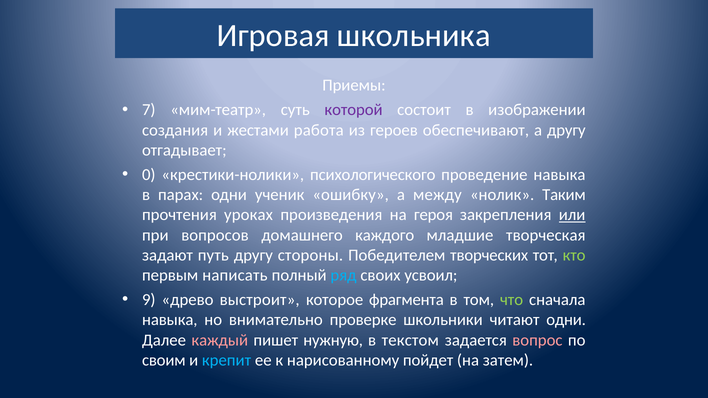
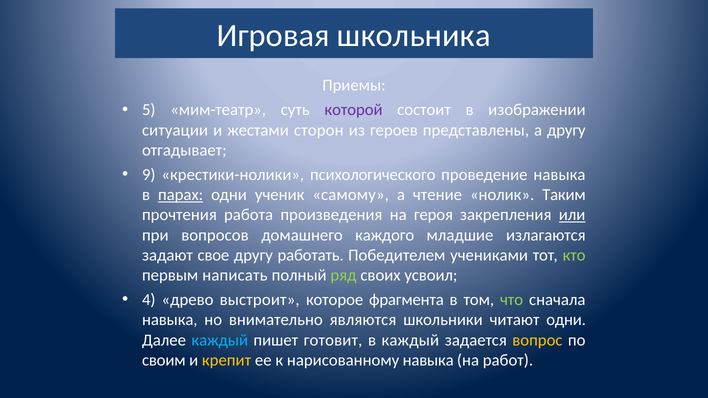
7: 7 -> 5
создания: создания -> ситуации
работа: работа -> сторон
обеспечивают: обеспечивают -> представлены
0: 0 -> 9
парах underline: none -> present
ошибку: ошибку -> самому
между: между -> чтение
уроках: уроках -> работа
творческая: творческая -> излагаются
путь: путь -> свое
стороны: стороны -> работать
творческих: творческих -> учениками
ряд colour: light blue -> light green
9: 9 -> 4
проверке: проверке -> являются
каждый at (220, 340) colour: pink -> light blue
нужную: нужную -> готовит
в текстом: текстом -> каждый
вопрос colour: pink -> yellow
крепит colour: light blue -> yellow
нарисованному пойдет: пойдет -> навыка
затем: затем -> работ
